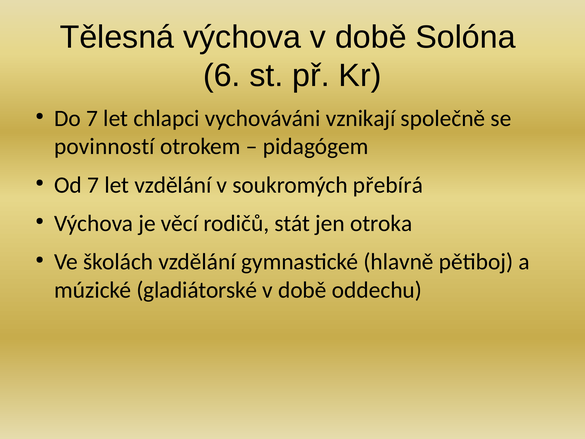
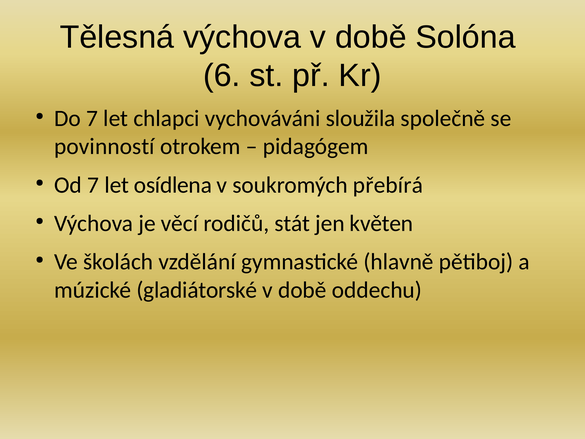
vznikají: vznikají -> sloužila
let vzdělání: vzdělání -> osídlena
otroka: otroka -> květen
